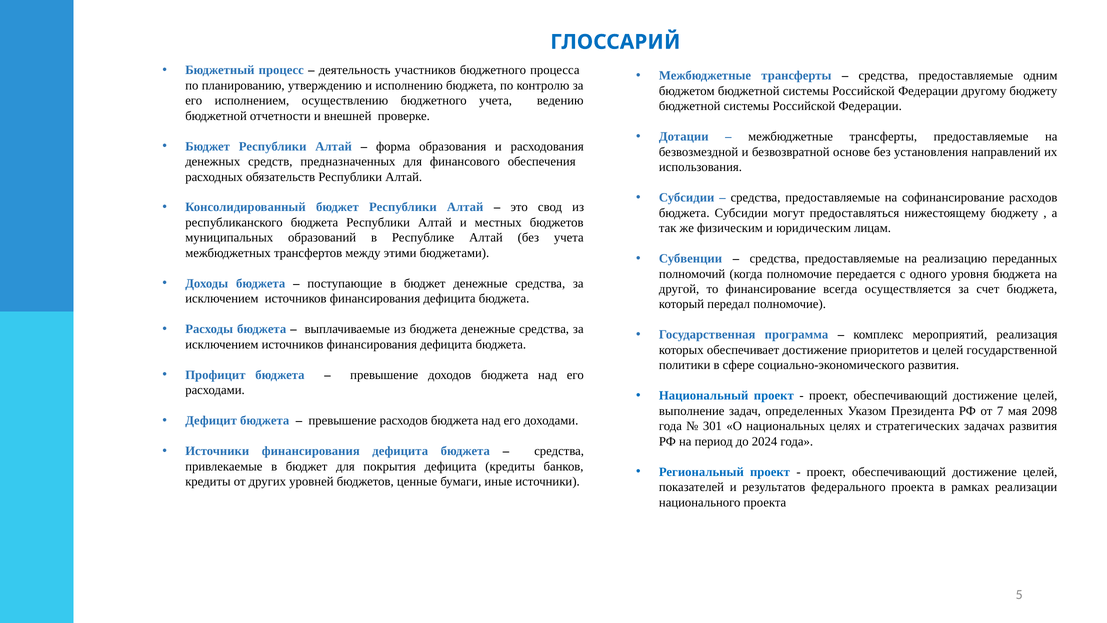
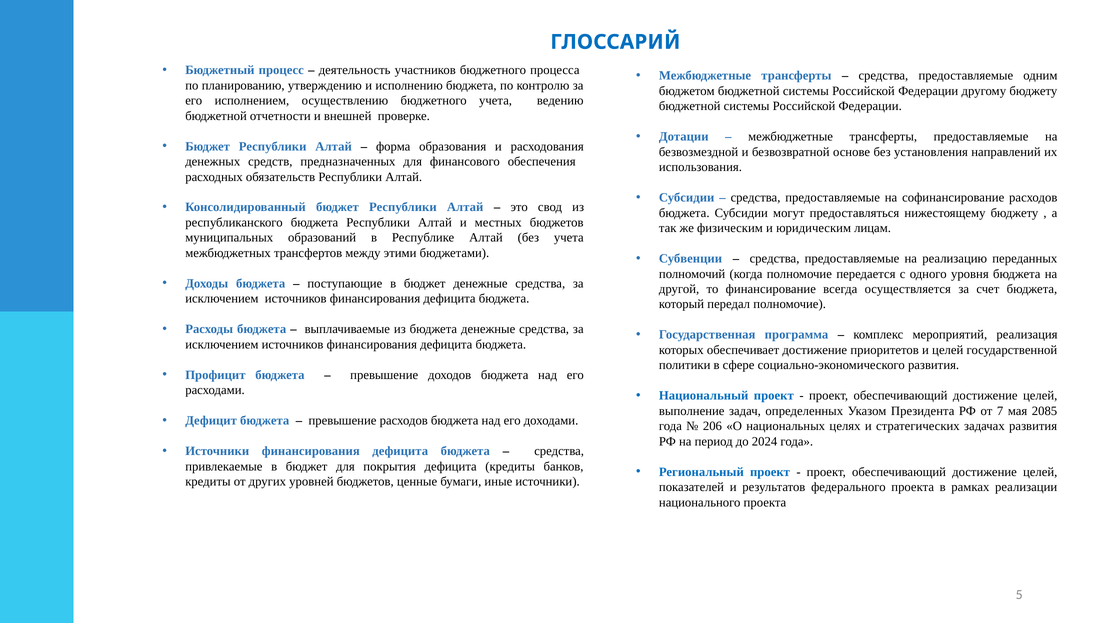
2098: 2098 -> 2085
301: 301 -> 206
